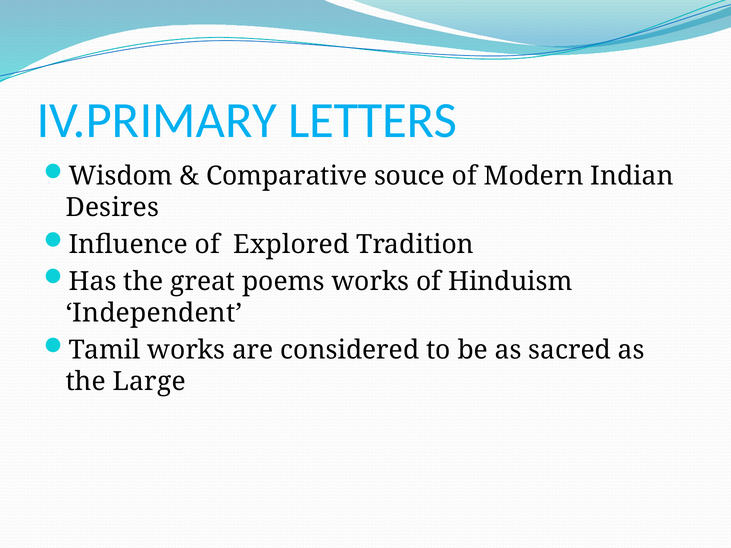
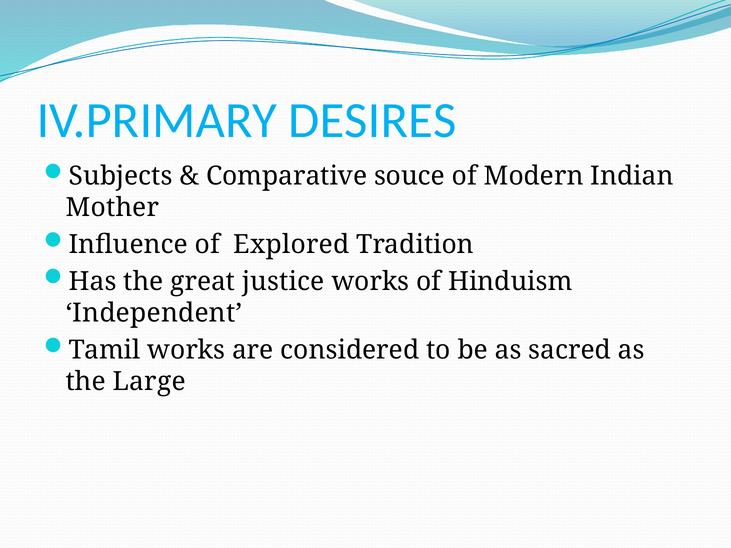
LETTERS: LETTERS -> DESIRES
Wisdom: Wisdom -> Subjects
Desires: Desires -> Mother
poems: poems -> justice
